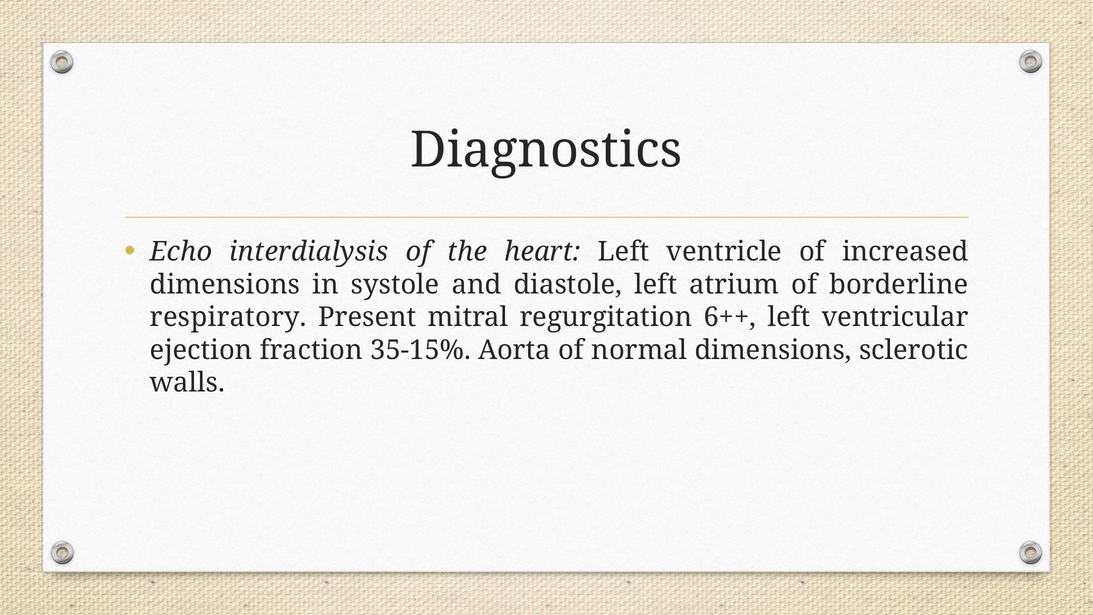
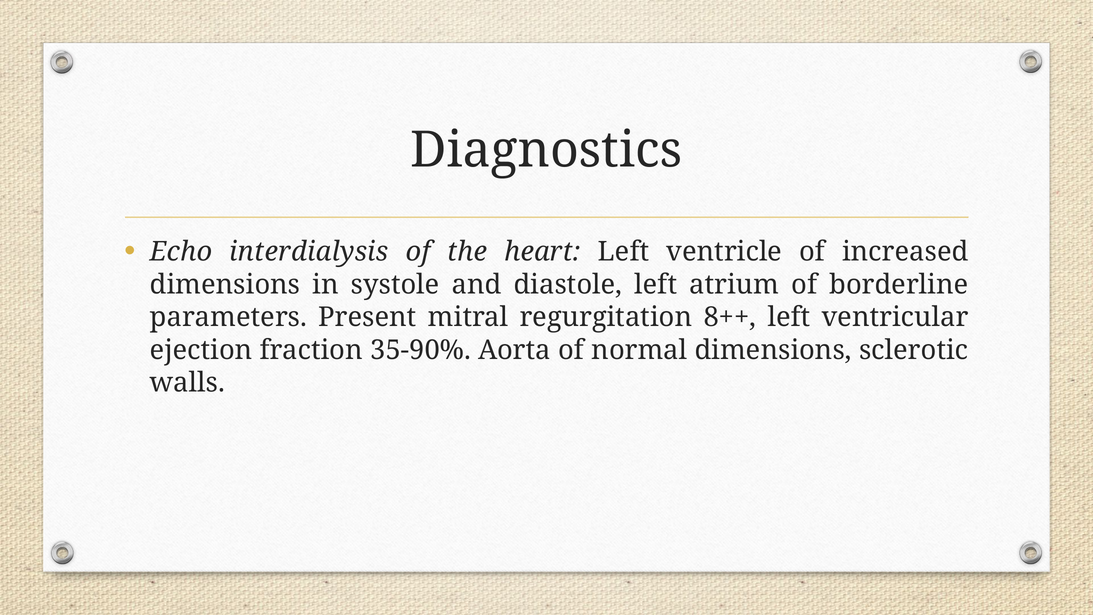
respiratory: respiratory -> parameters
6++: 6++ -> 8++
35-15%: 35-15% -> 35-90%
